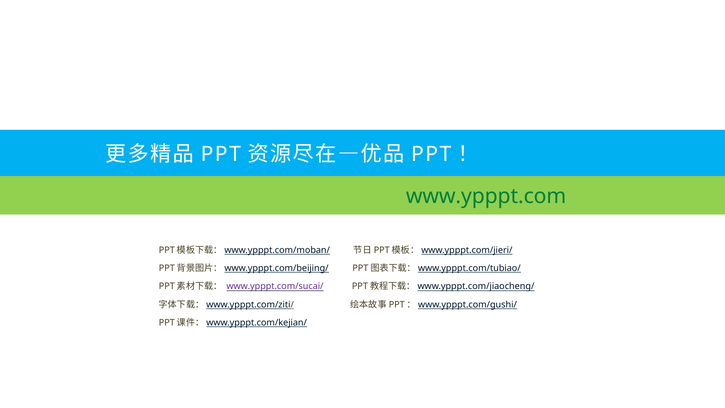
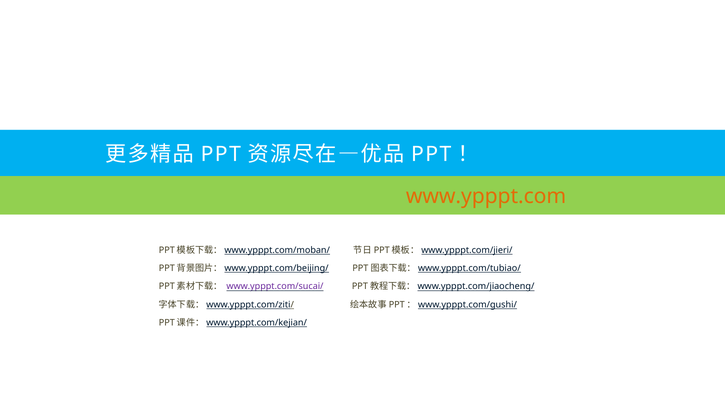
www.ypppt.com colour: green -> orange
